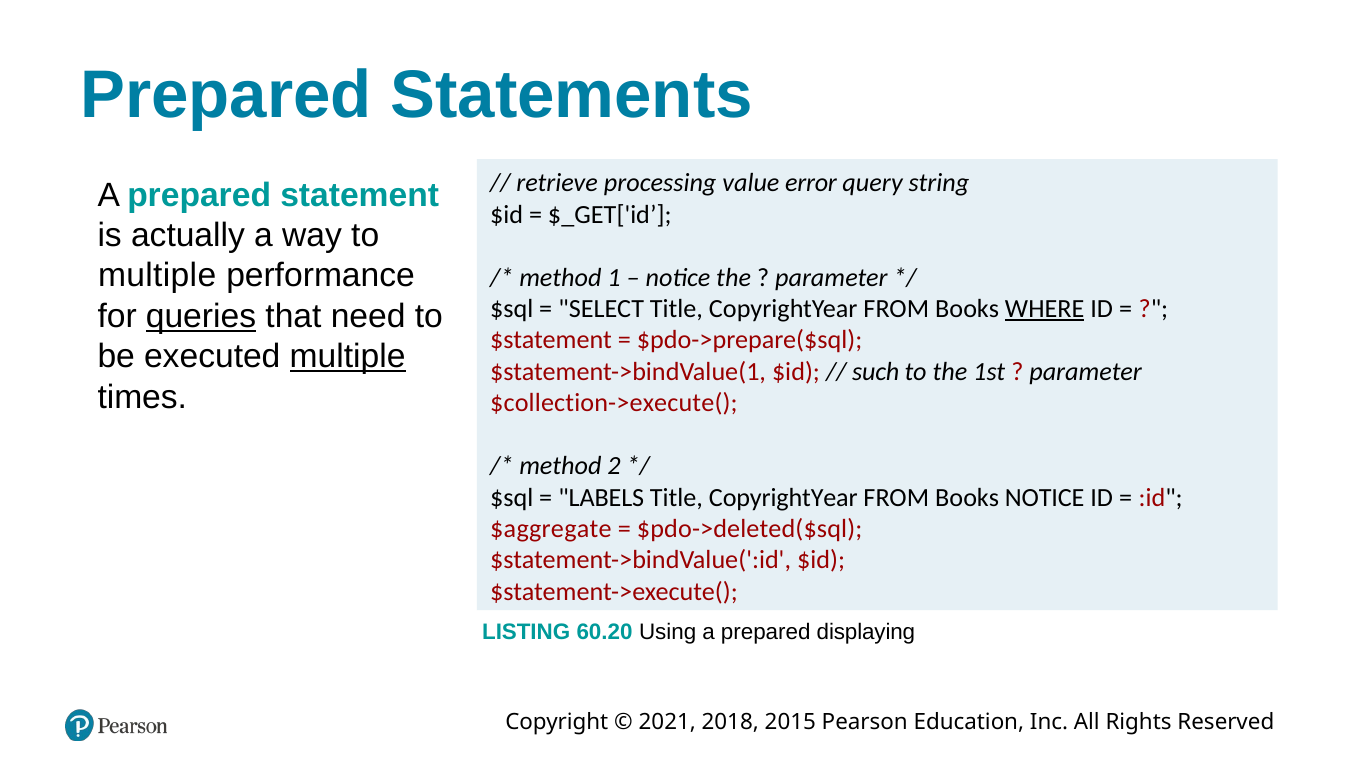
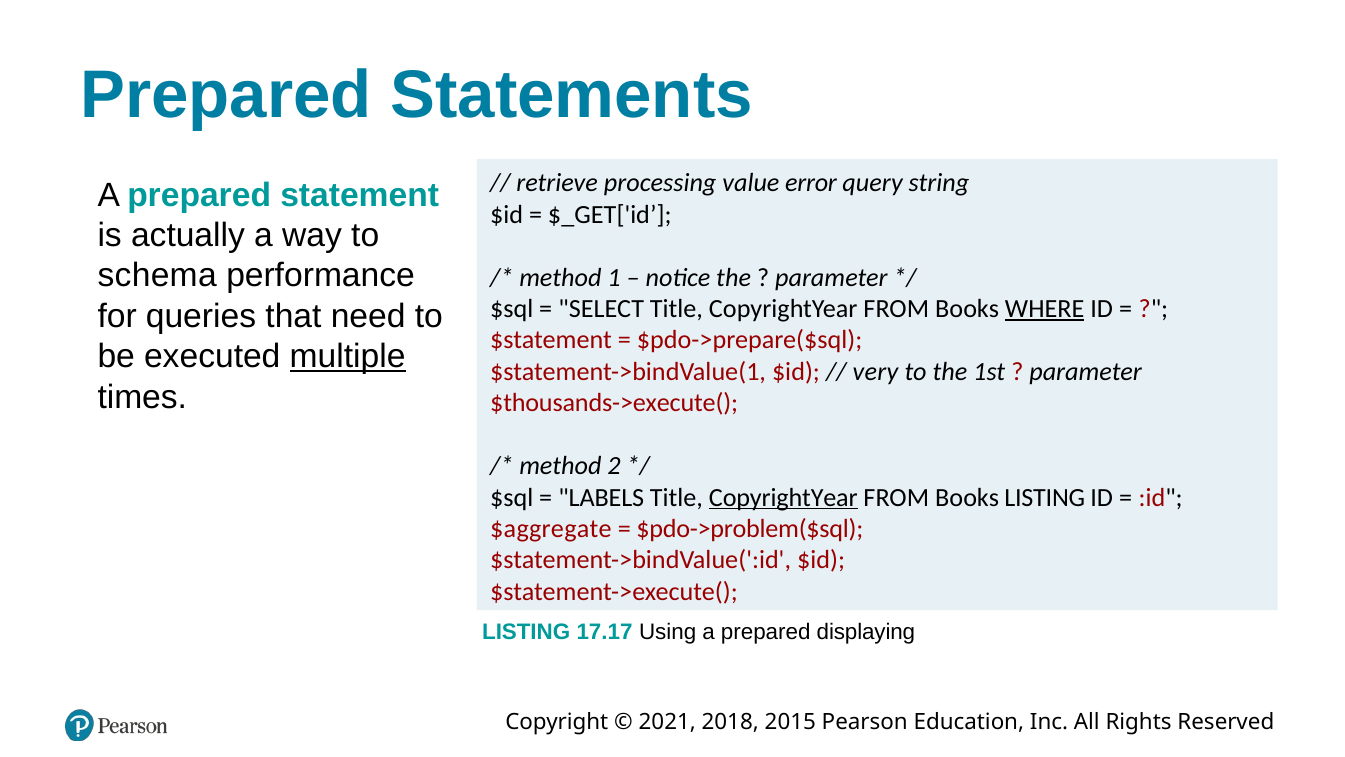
multiple at (157, 276): multiple -> schema
queries underline: present -> none
such: such -> very
$collection->execute(: $collection->execute( -> $thousands->execute(
CopyrightYear at (783, 497) underline: none -> present
Books NOTICE: NOTICE -> LISTING
$pdo->deleted($sql: $pdo->deleted($sql -> $pdo->problem($sql
60.20: 60.20 -> 17.17
